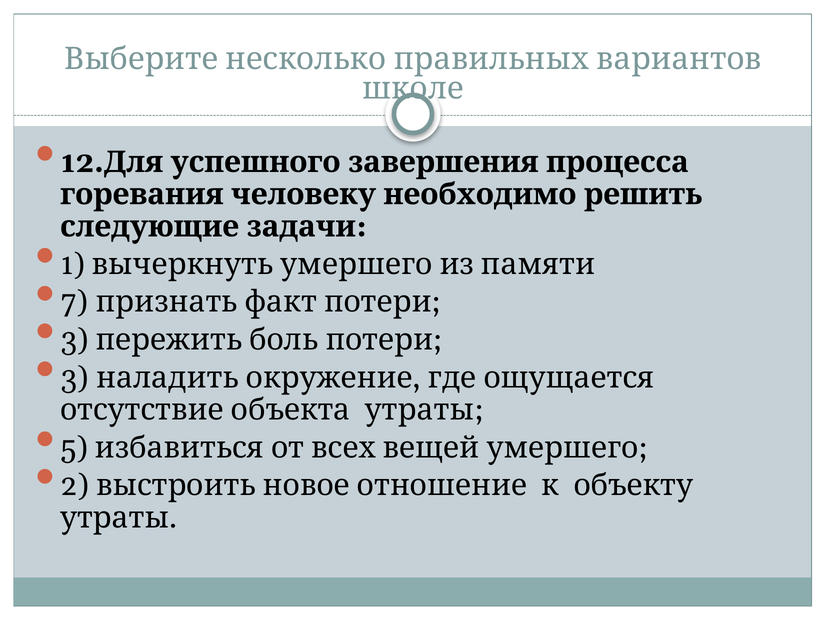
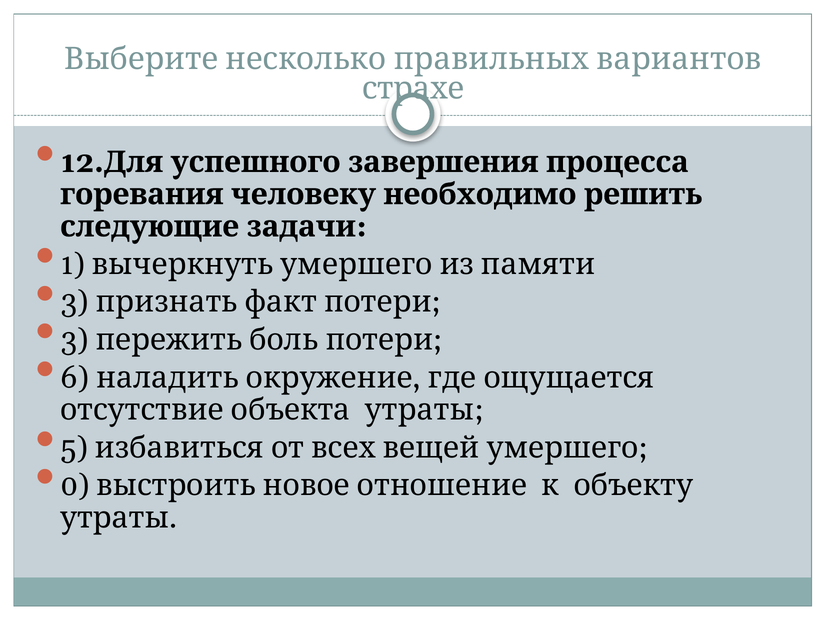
школе: школе -> страхе
7 at (75, 302): 7 -> 3
3 at (75, 377): 3 -> 6
2: 2 -> 0
